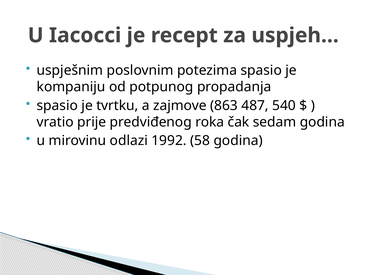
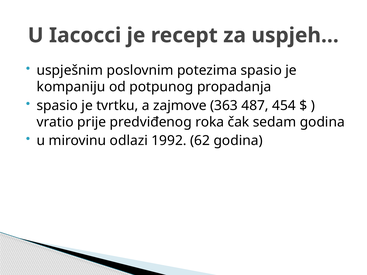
863: 863 -> 363
540: 540 -> 454
58: 58 -> 62
